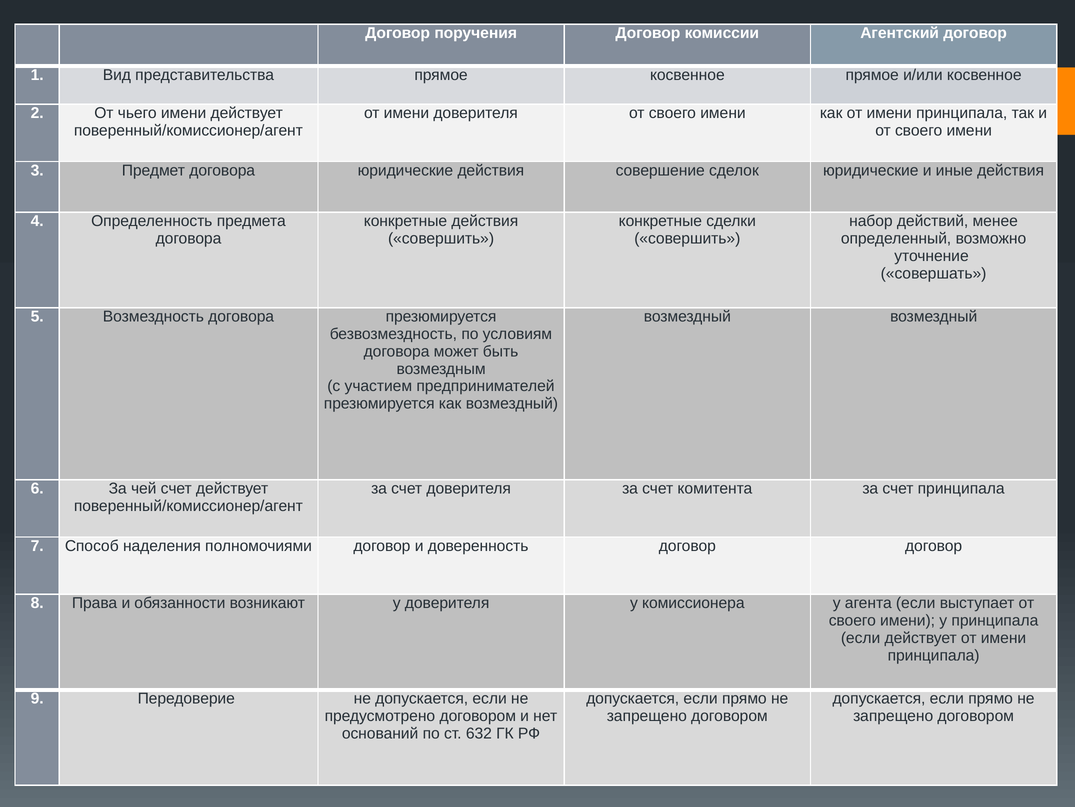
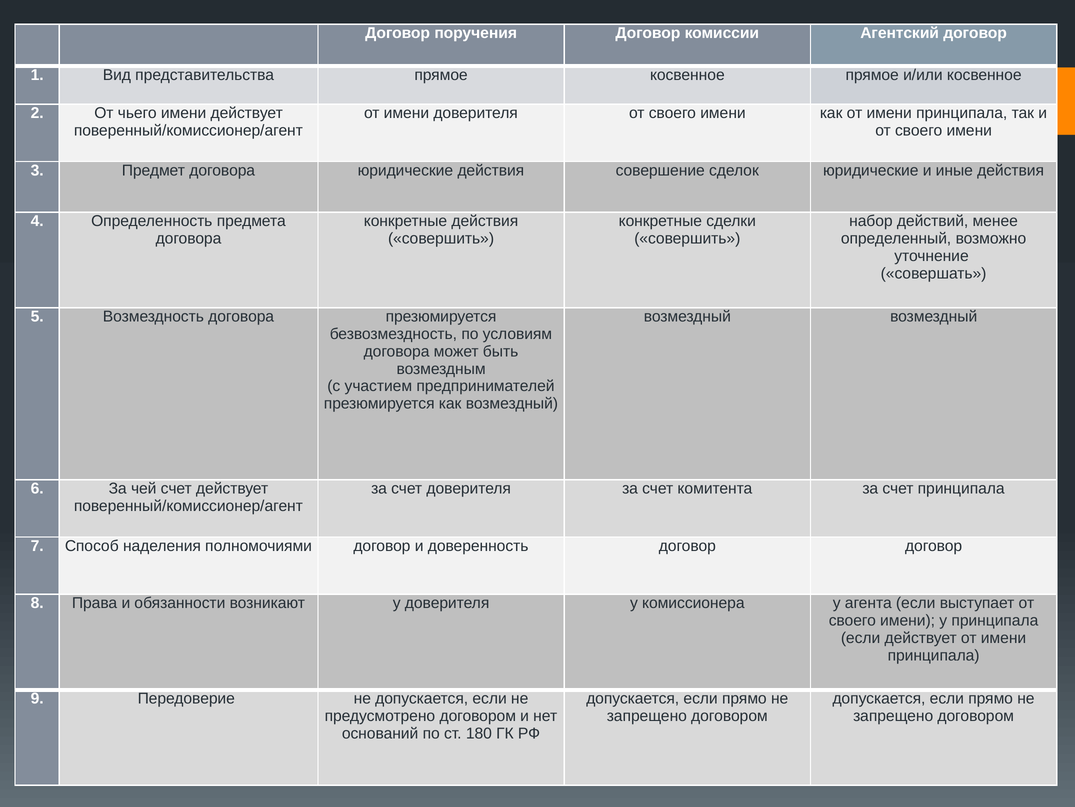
632: 632 -> 180
